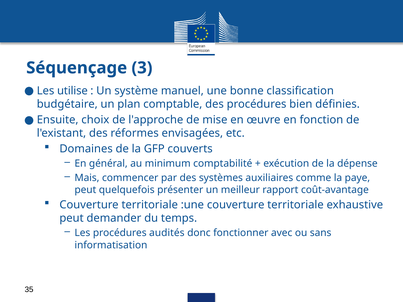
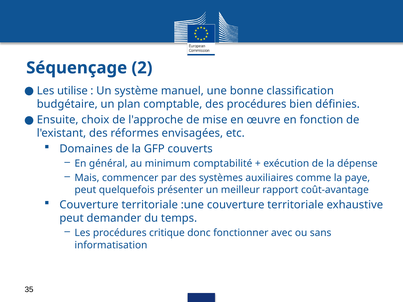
3: 3 -> 2
audités: audités -> critique
